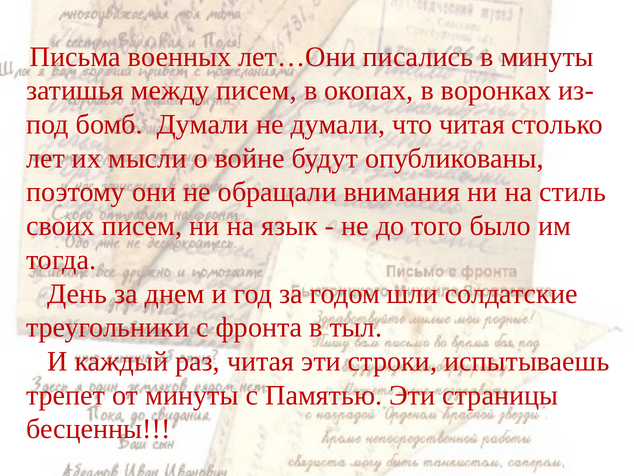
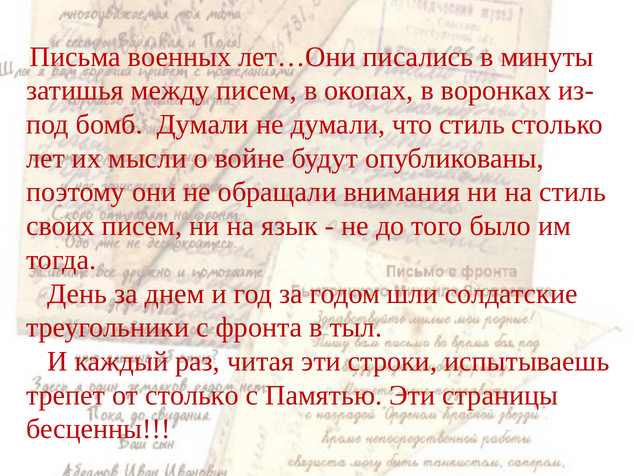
что читая: читая -> стиль
от минуты: минуты -> столько
